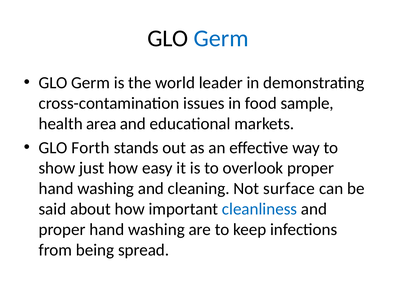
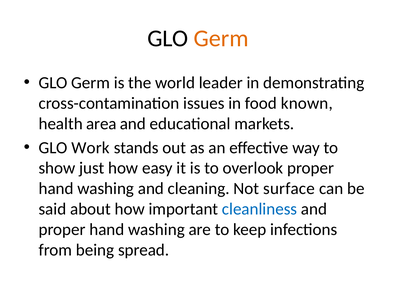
Germ at (221, 38) colour: blue -> orange
sample: sample -> known
Forth: Forth -> Work
